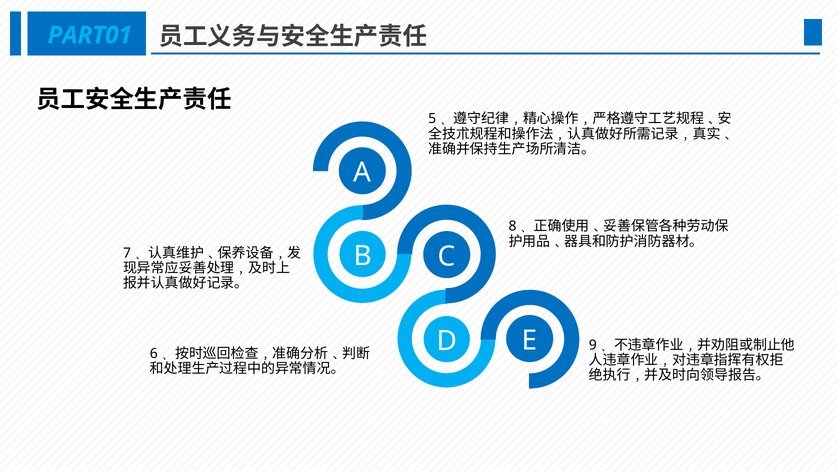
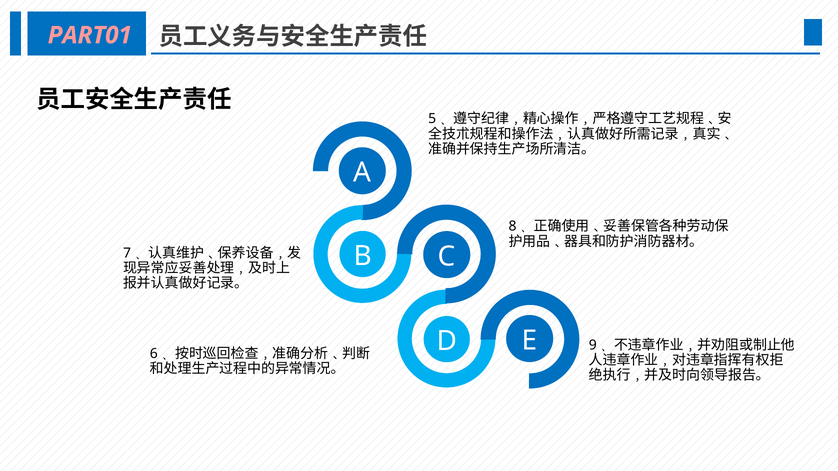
PART01 colour: light blue -> pink
